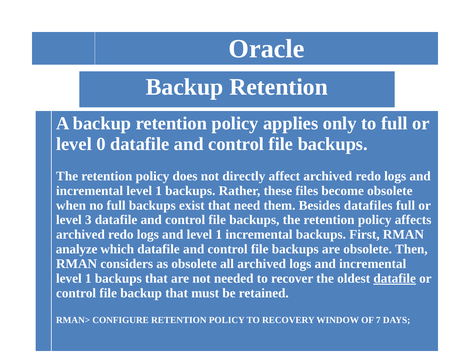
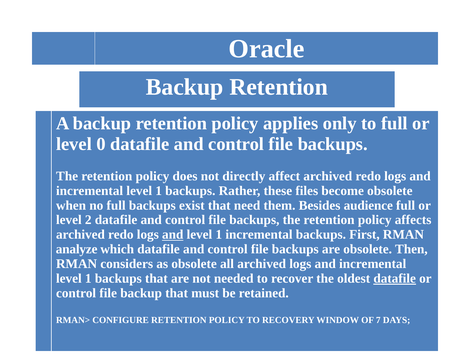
datafiles: datafiles -> audience
3: 3 -> 2
and at (173, 234) underline: none -> present
